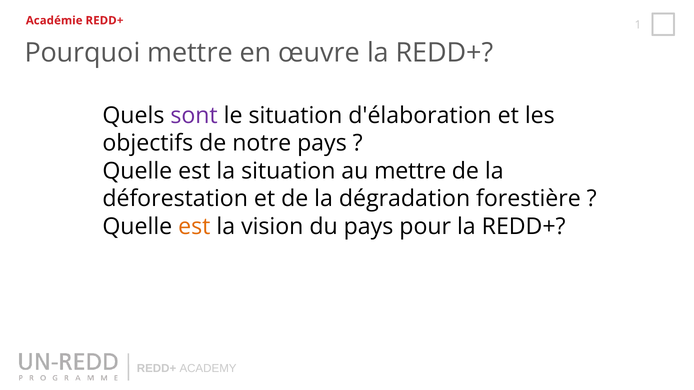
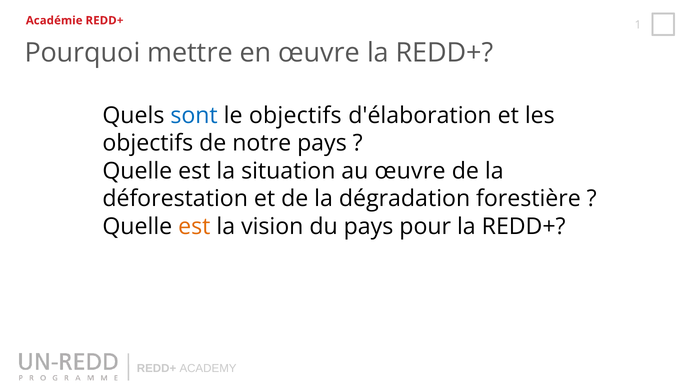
sont colour: purple -> blue
le situation: situation -> objectifs
au mettre: mettre -> œuvre
